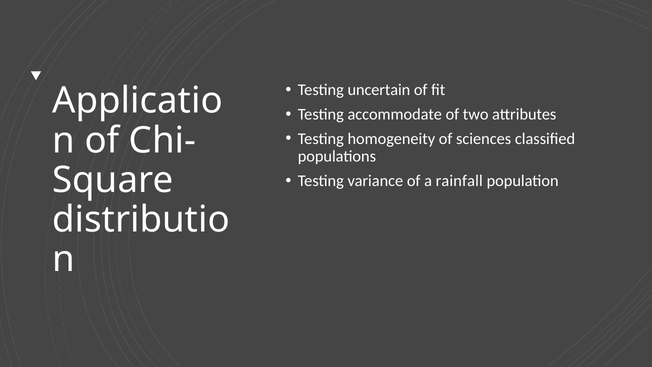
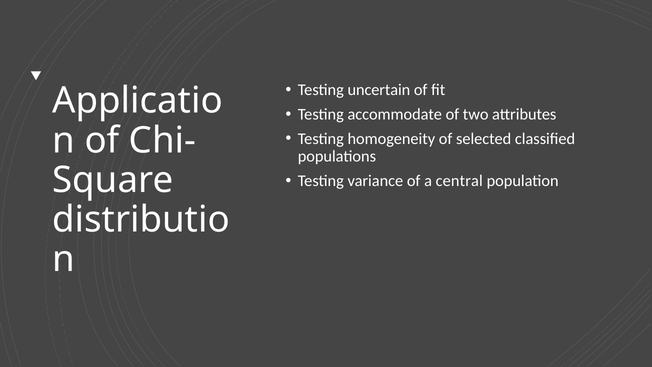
sciences: sciences -> selected
rainfall: rainfall -> central
